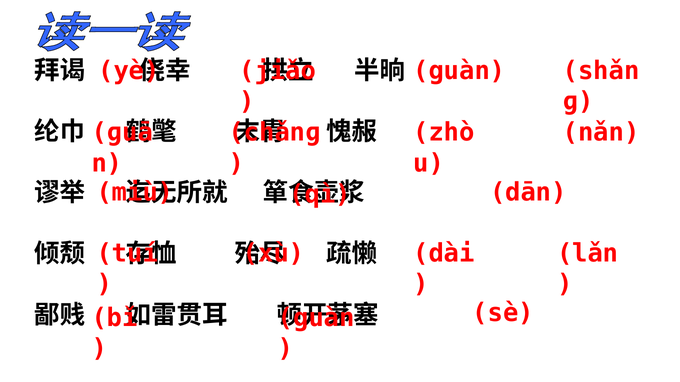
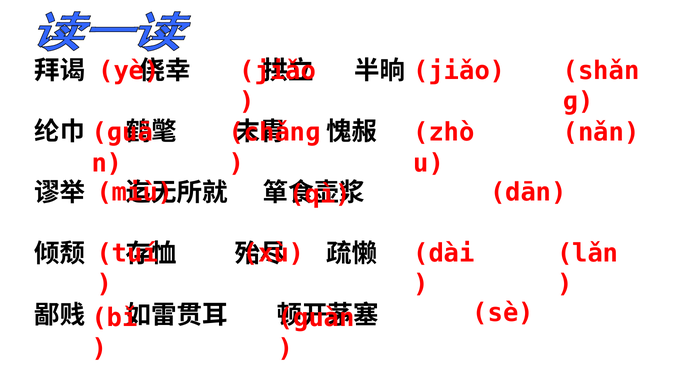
guàn at (459, 71): guàn -> jiǎo
